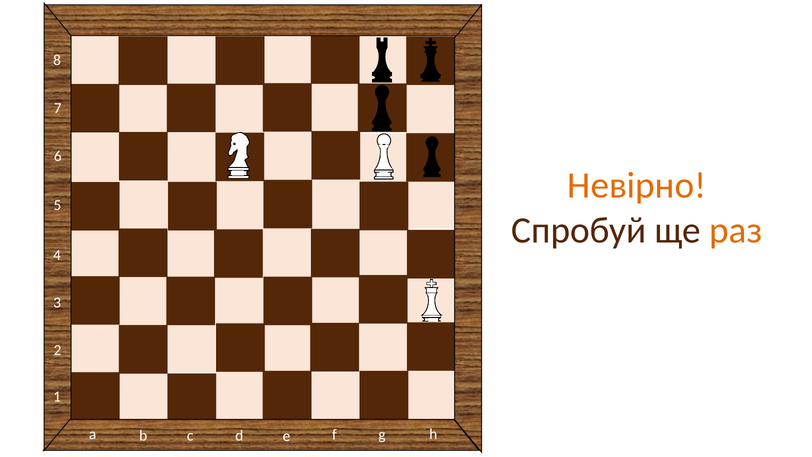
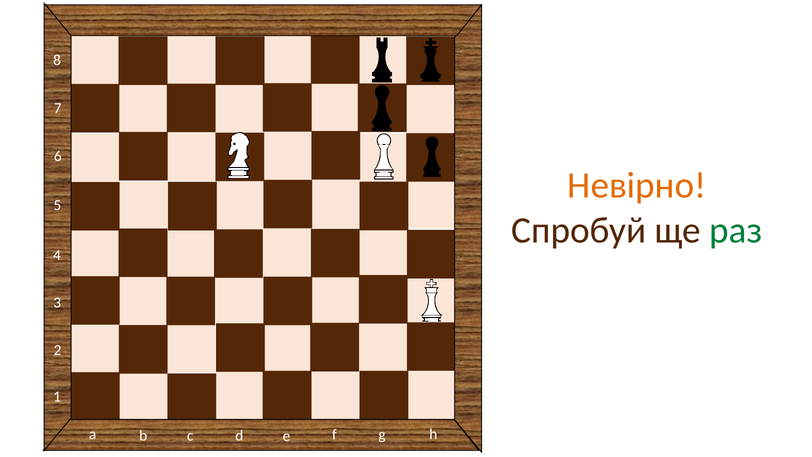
раз colour: orange -> green
